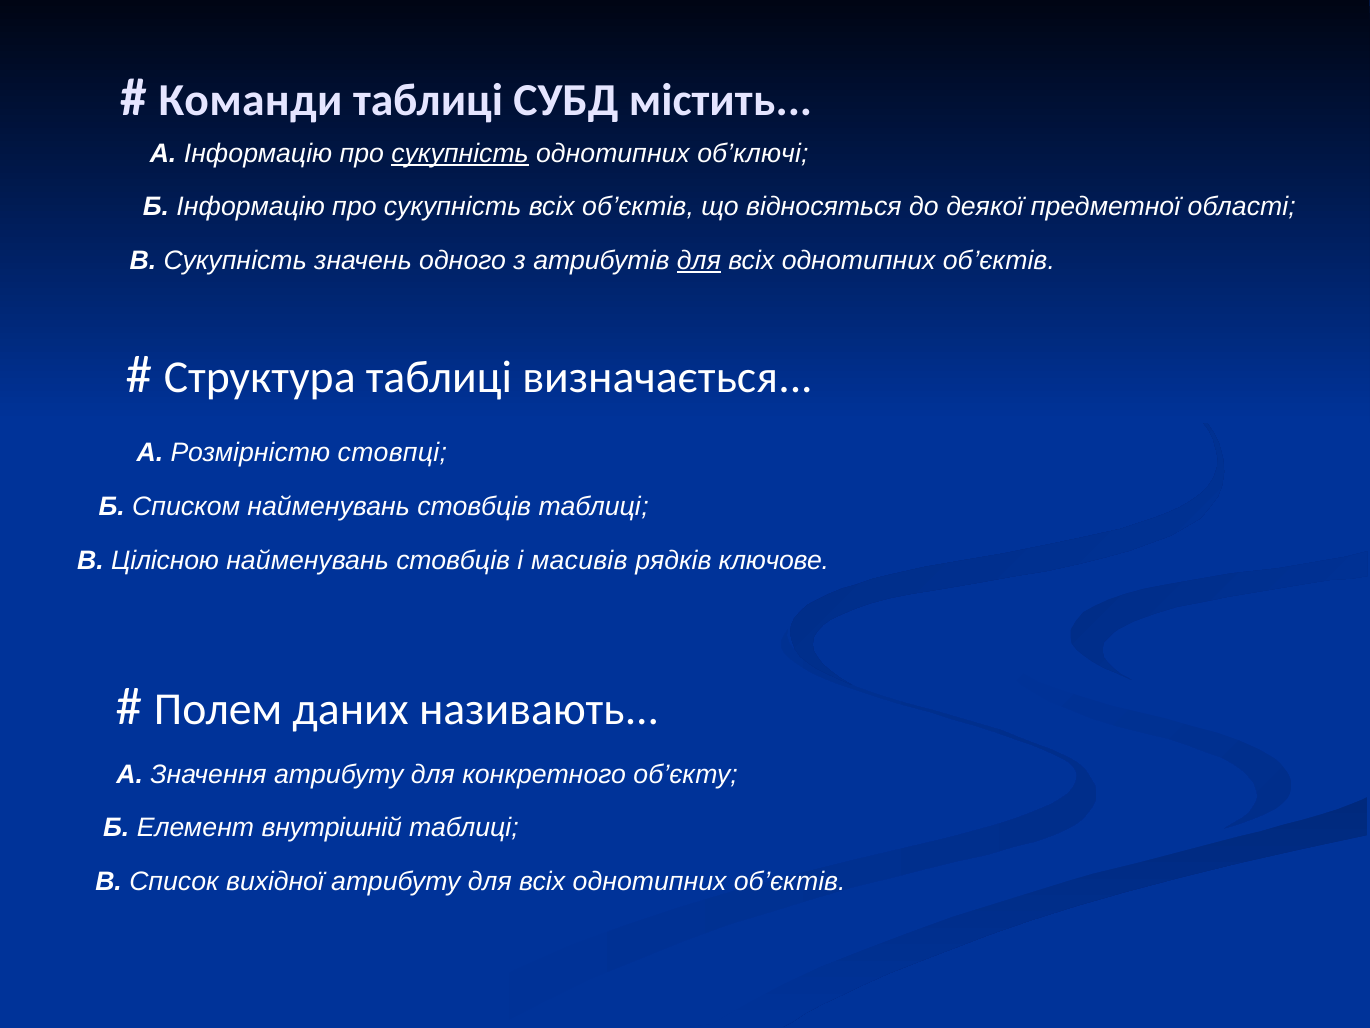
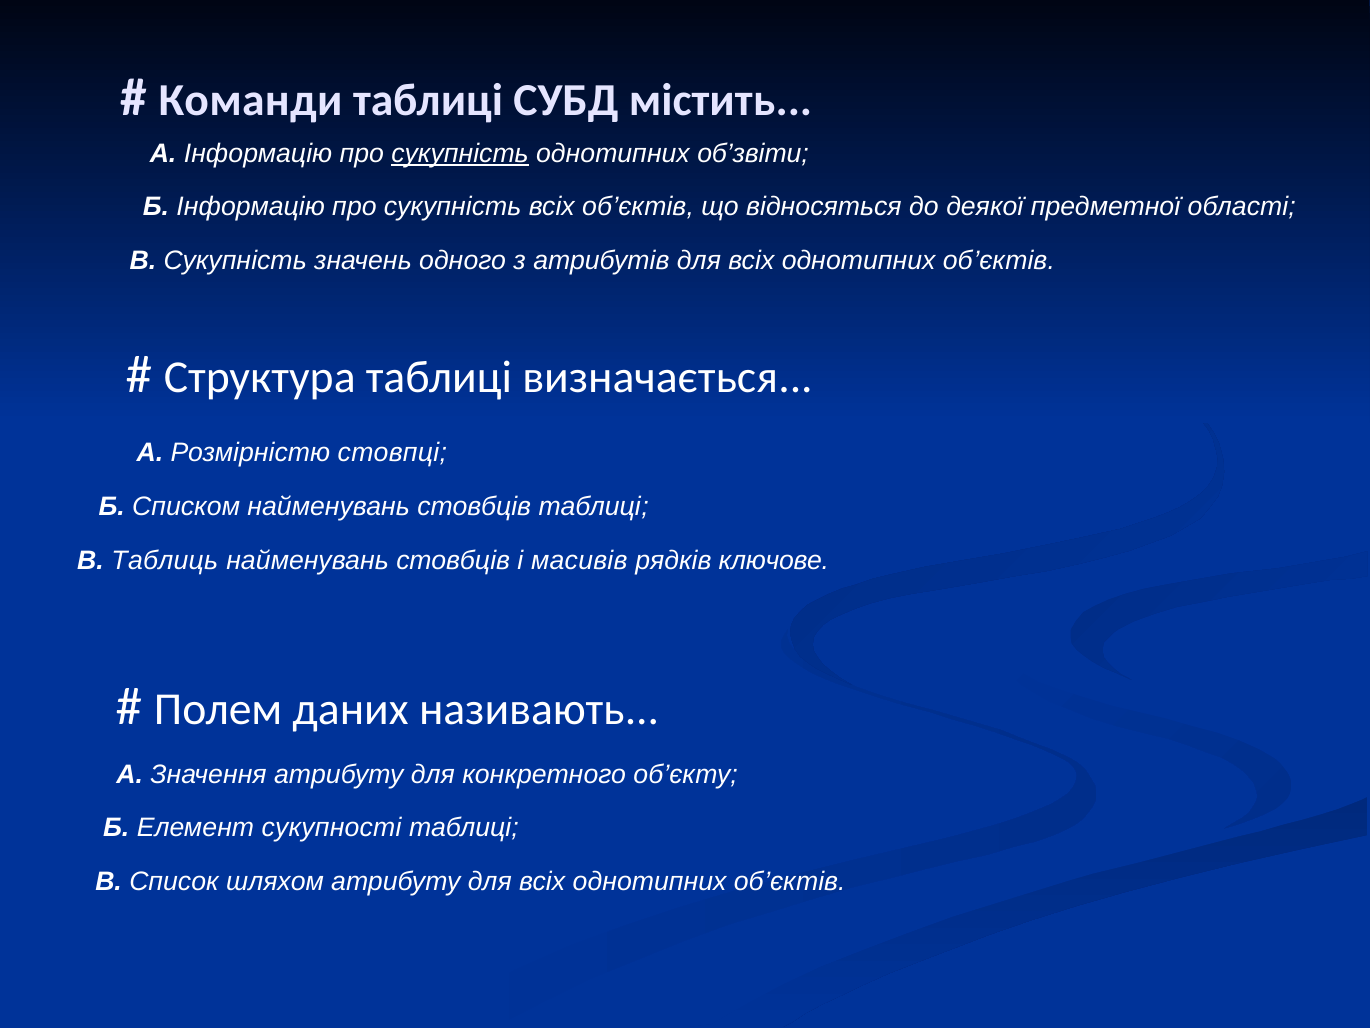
об’ключі: об’ключі -> об’звіти
для at (699, 260) underline: present -> none
Цілісною: Цілісною -> Таблиць
внутрішній: внутрішній -> сукупності
вихідної: вихідної -> шляхом
